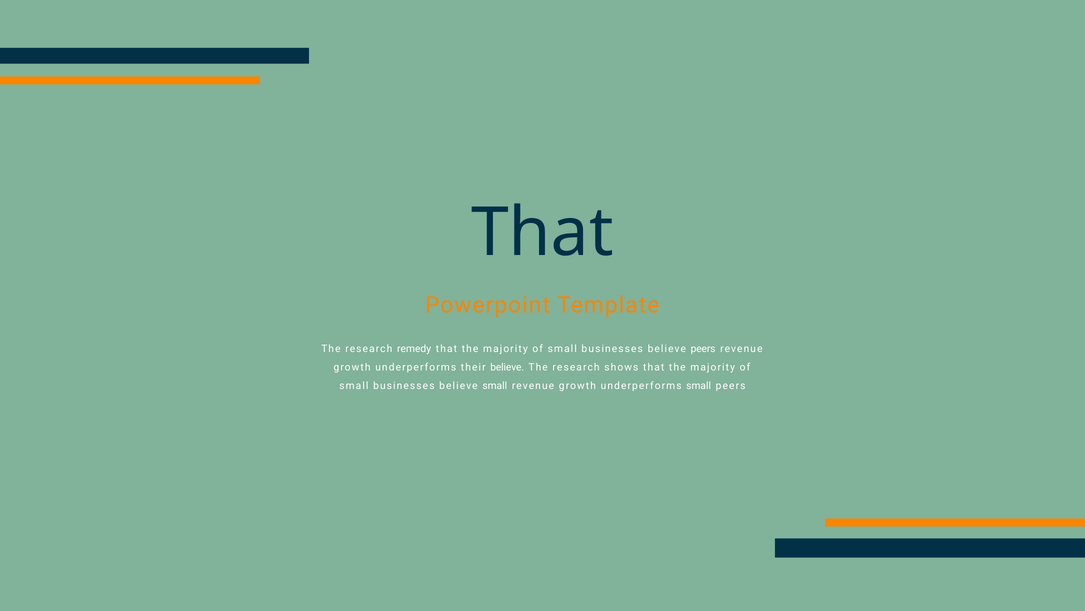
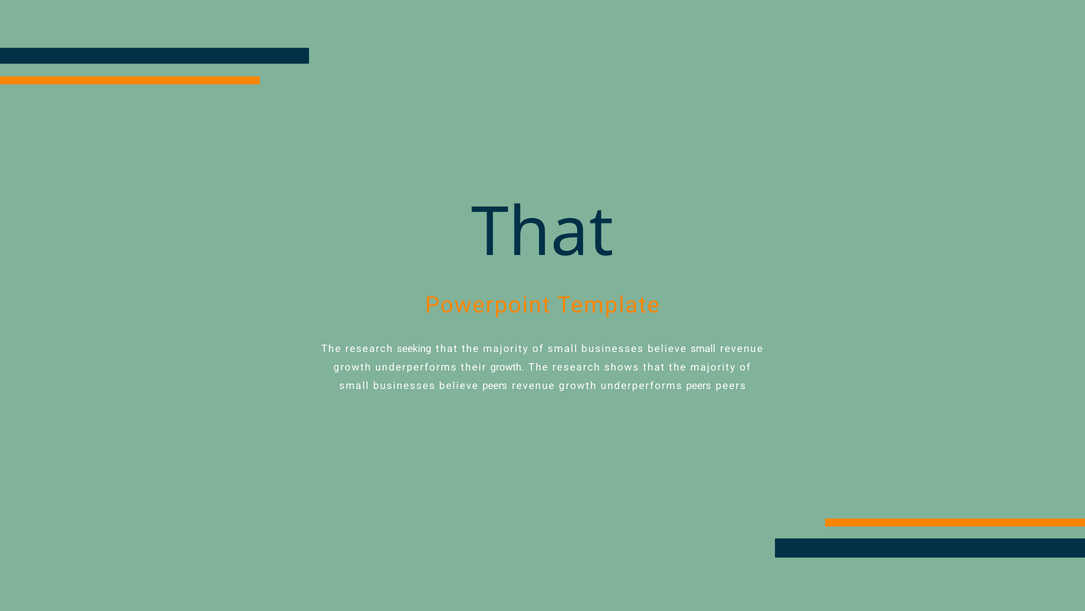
remedy: remedy -> seeking
believe peers: peers -> small
their believe: believe -> growth
believe small: small -> peers
underperforms small: small -> peers
